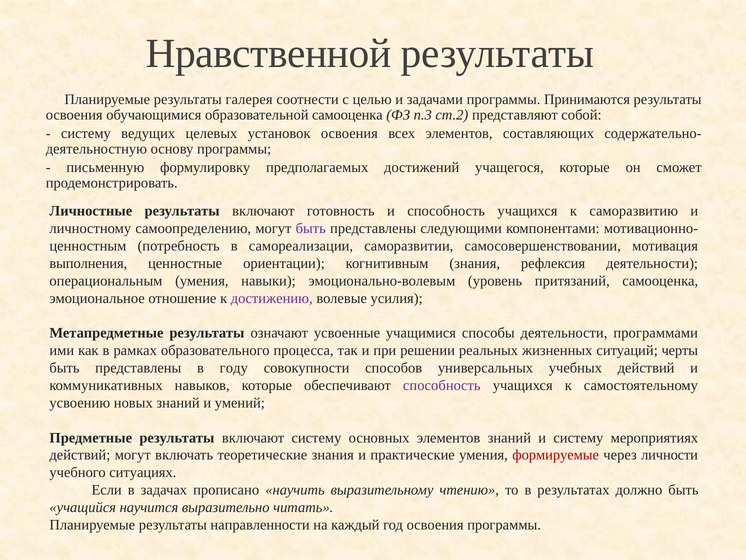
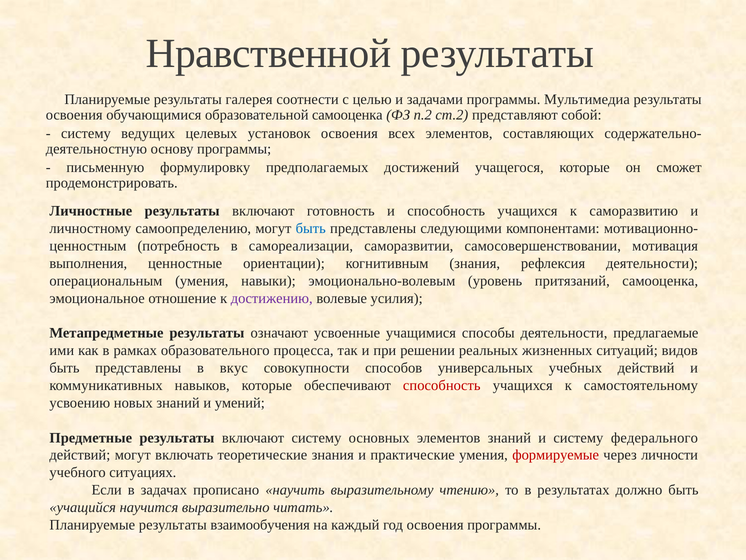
Принимаются: Принимаются -> Мультимедиа
п.3: п.3 -> п.2
быть at (311, 228) colour: purple -> blue
программами: программами -> предлагаемые
черты: черты -> видов
году: году -> вкус
способность at (442, 385) colour: purple -> red
мероприятиях: мероприятиях -> федерального
направленности: направленности -> взаимообучения
